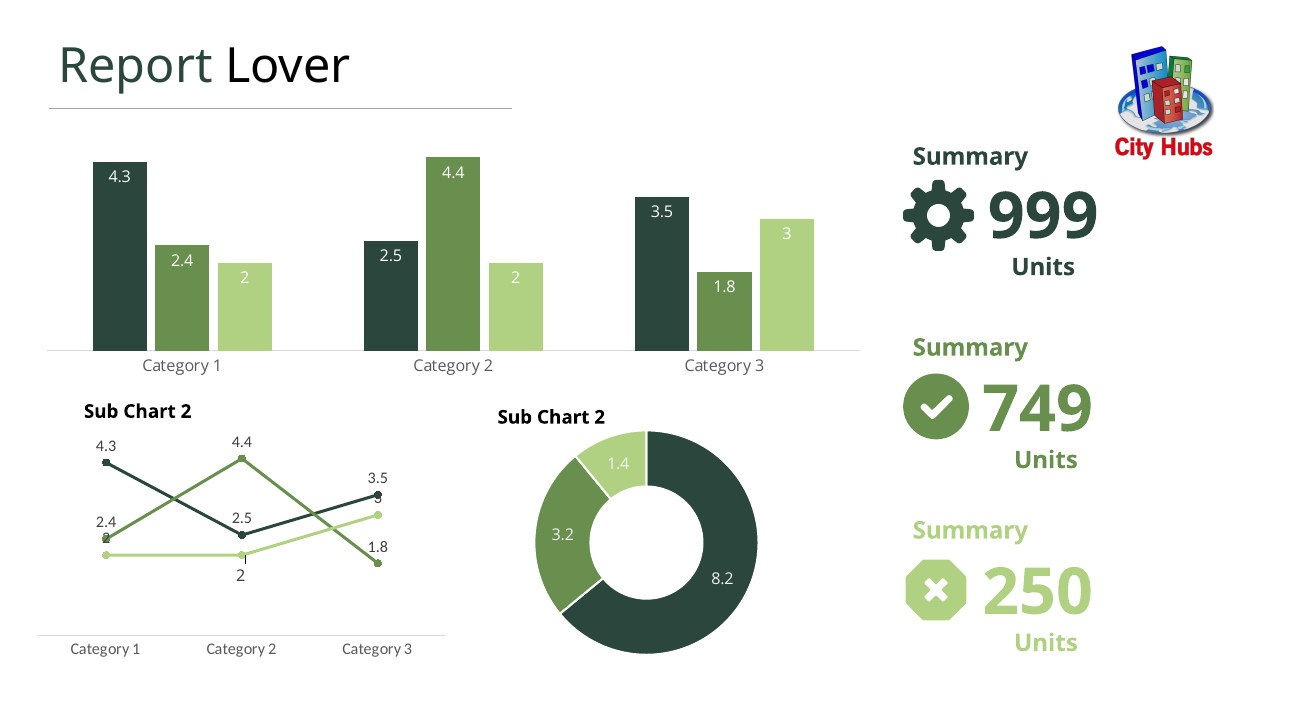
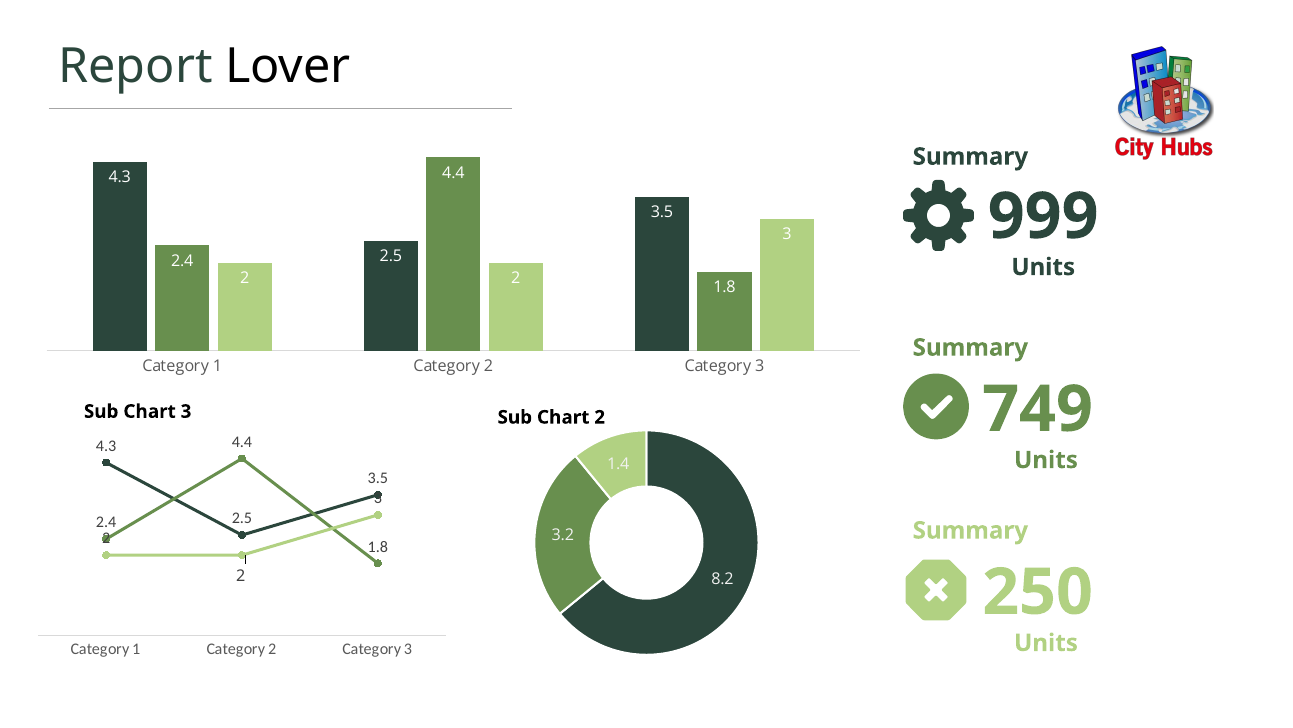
2 at (186, 411): 2 -> 3
